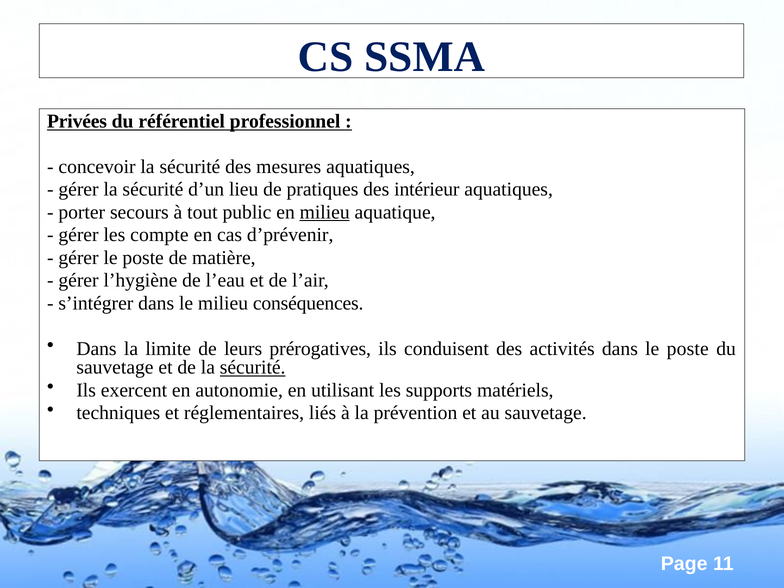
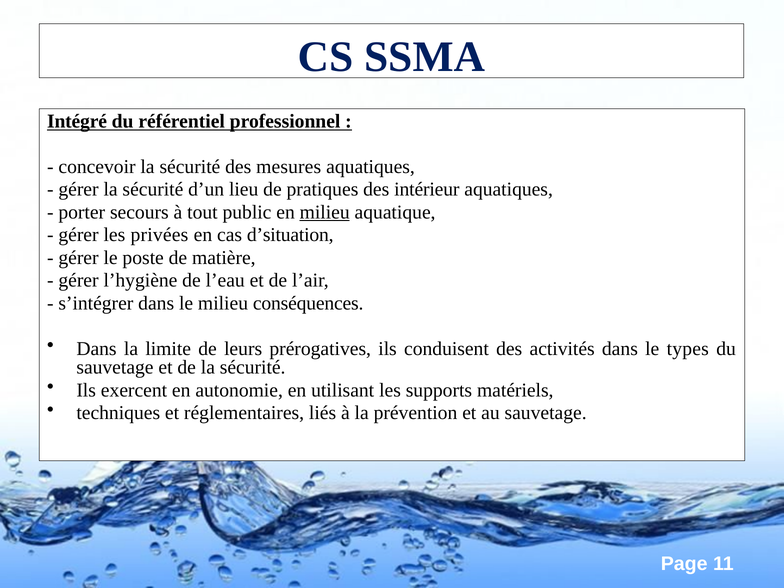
Privées: Privées -> Intégré
compte: compte -> privées
d’prévenir: d’prévenir -> d’situation
dans le poste: poste -> types
sécurité at (253, 368) underline: present -> none
